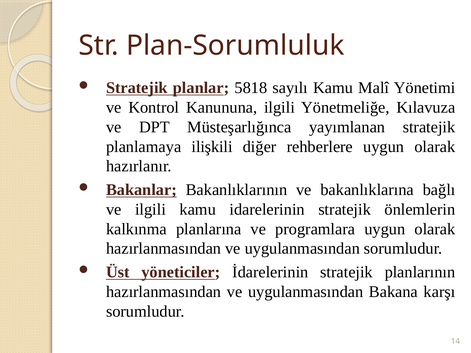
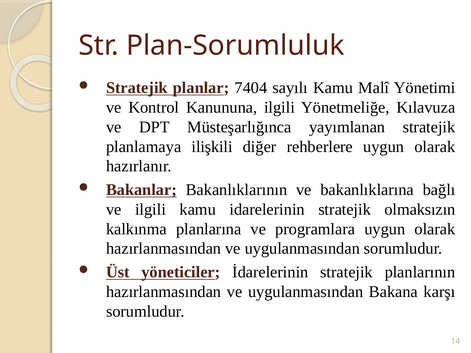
5818: 5818 -> 7404
önlemlerin: önlemlerin -> olmaksızın
